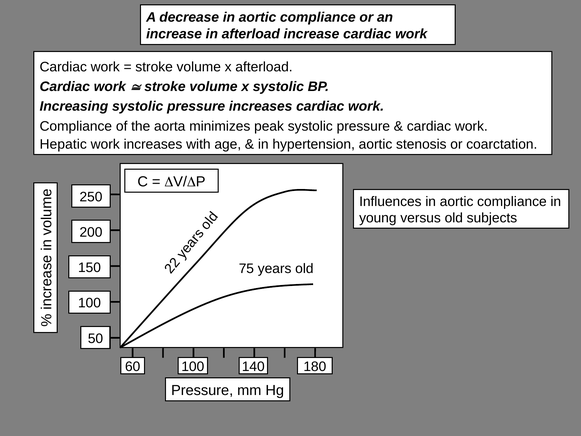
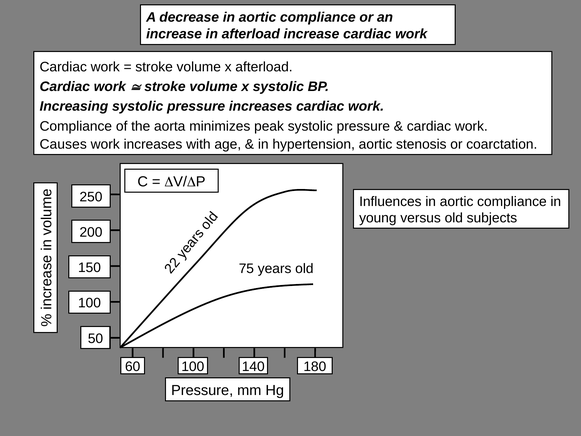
Hepatic: Hepatic -> Causes
